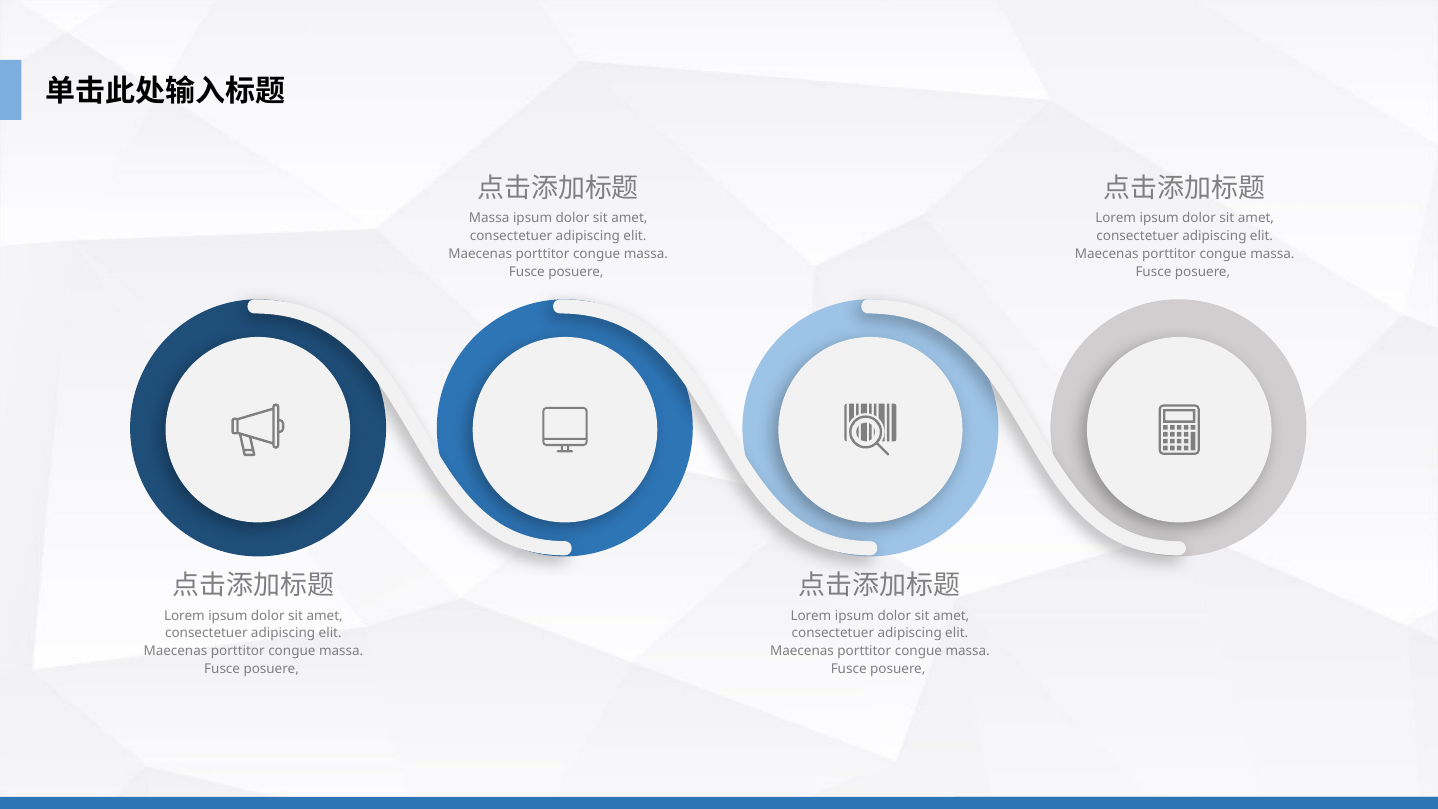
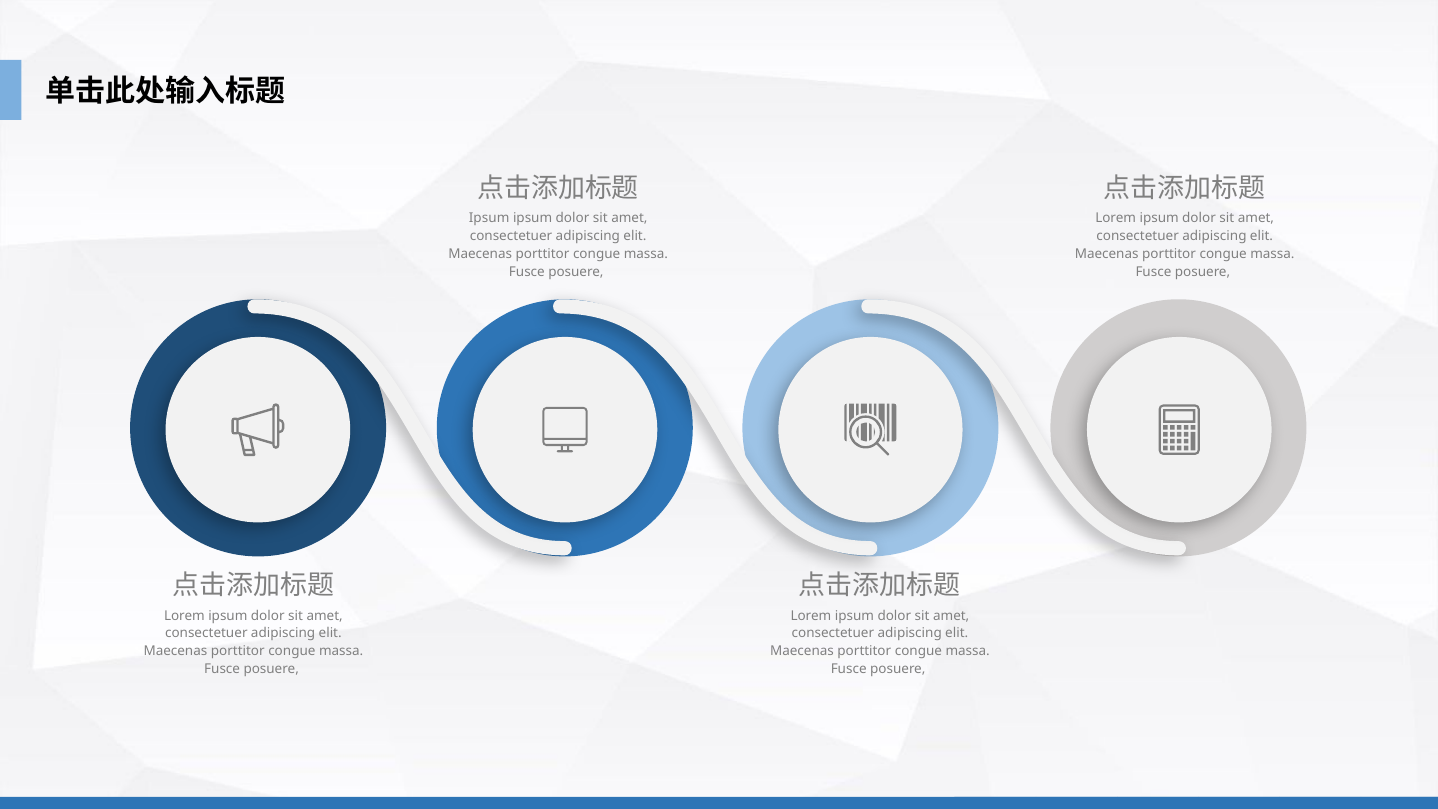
Massa at (489, 218): Massa -> Ipsum
